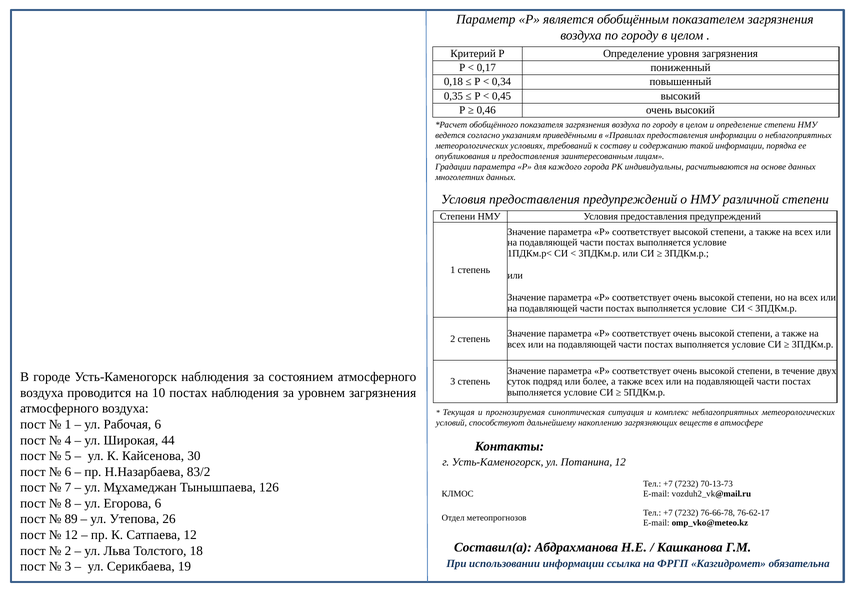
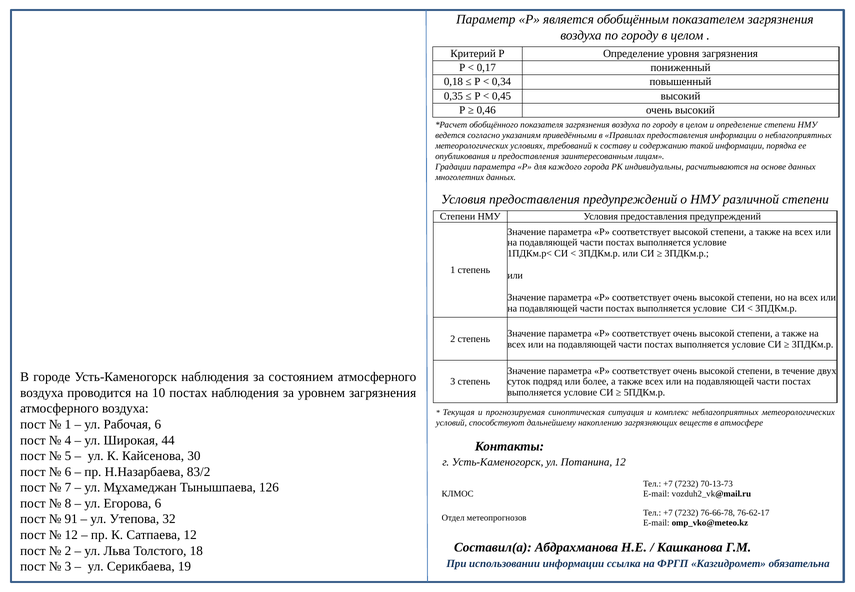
89: 89 -> 91
26: 26 -> 32
